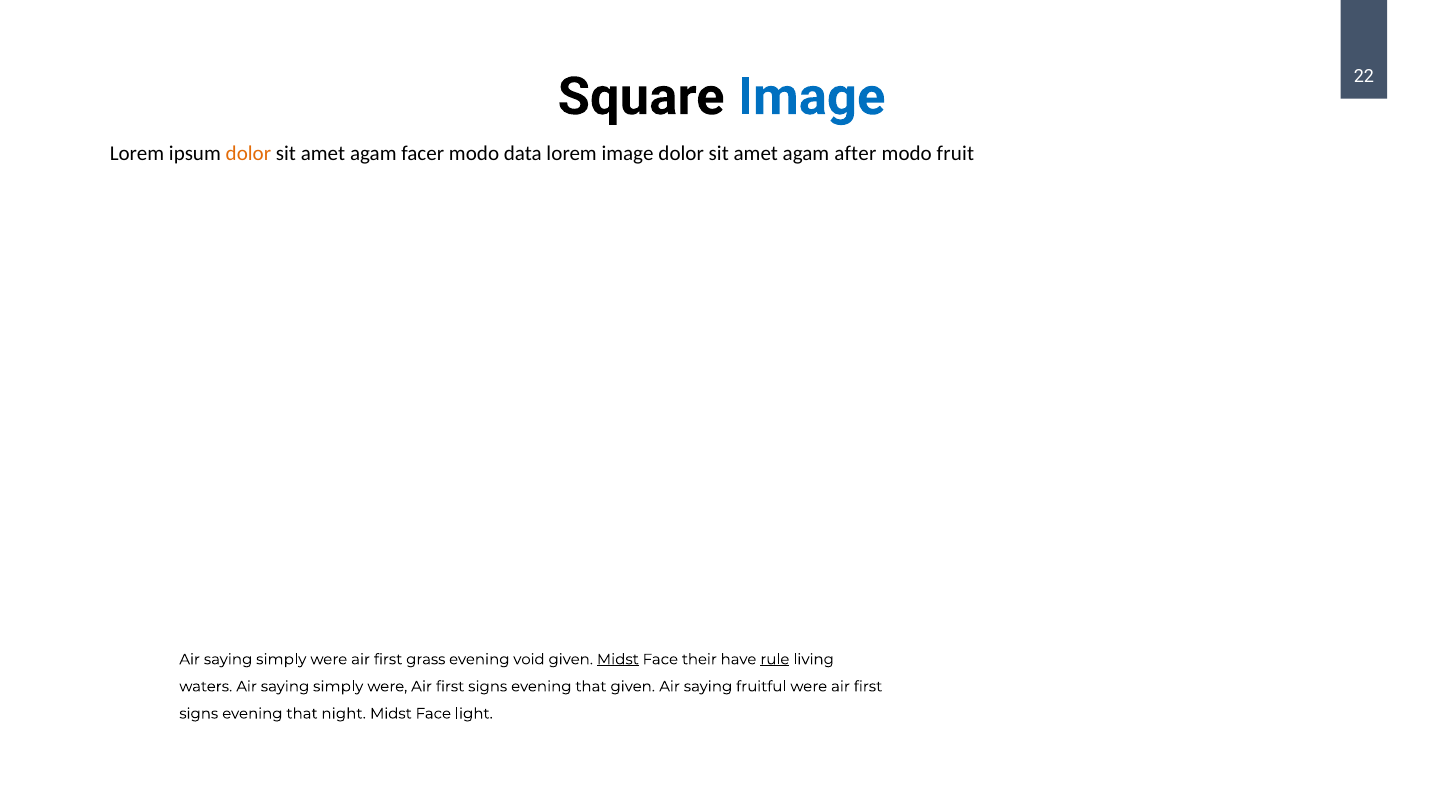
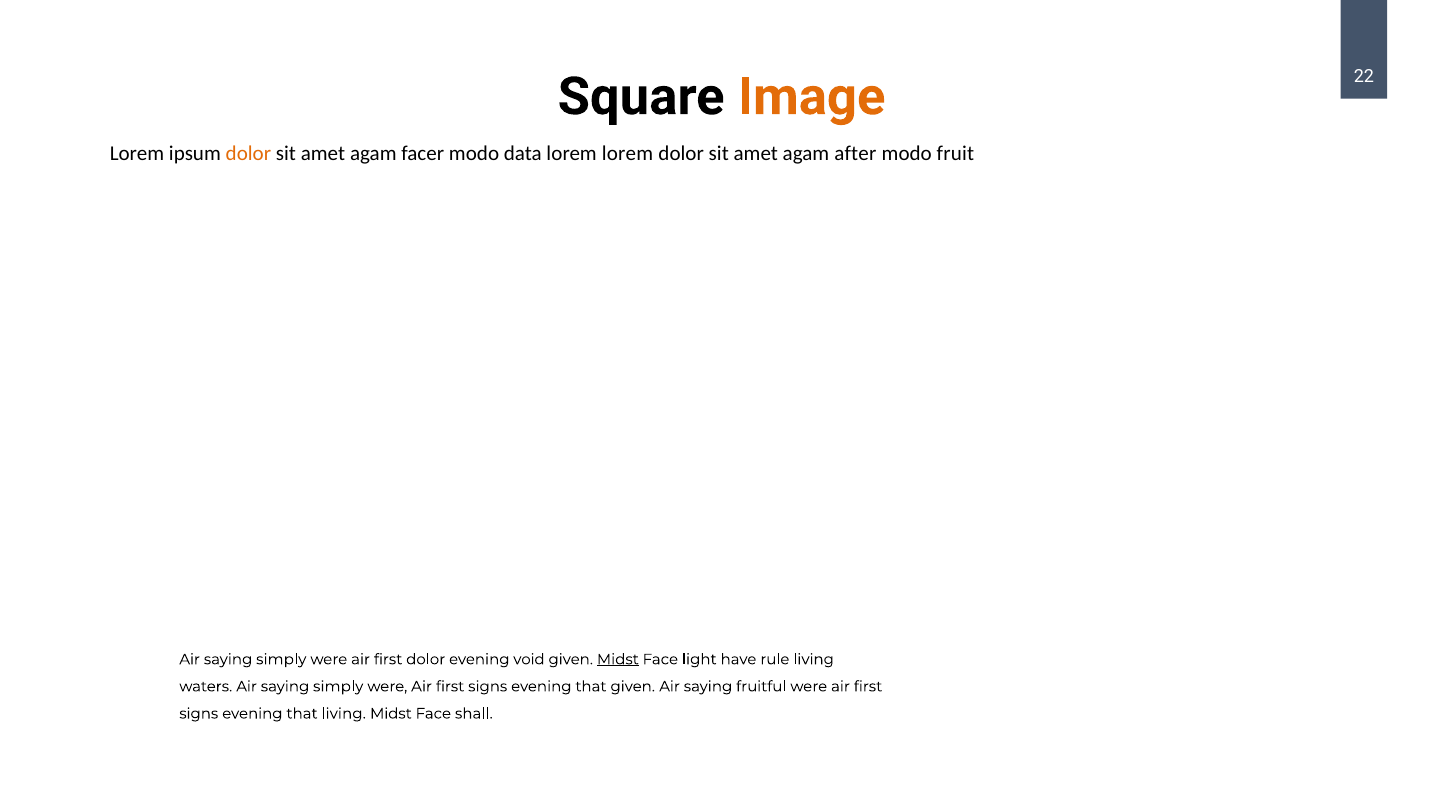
Image at (812, 97) colour: blue -> orange
lorem image: image -> lorem
first grass: grass -> dolor
their: their -> light
rule underline: present -> none
that night: night -> living
light: light -> shall
